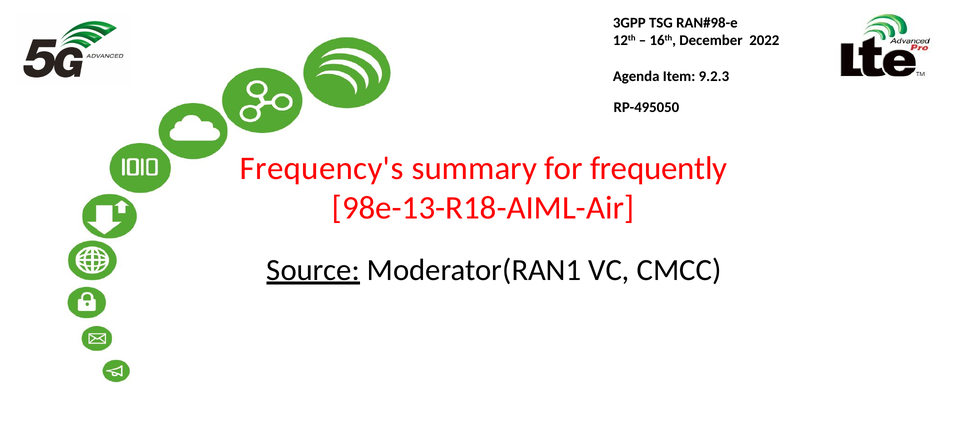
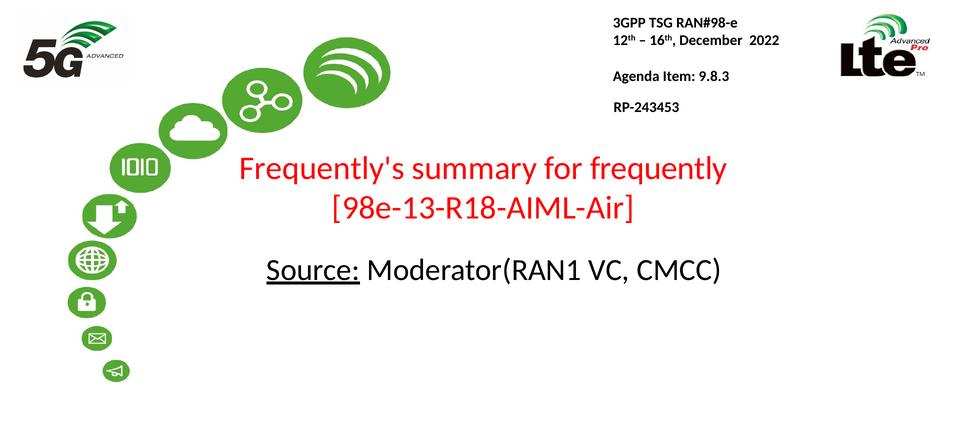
9.2.3: 9.2.3 -> 9.8.3
RP-495050: RP-495050 -> RP-243453
Frequency's: Frequency's -> Frequently's
